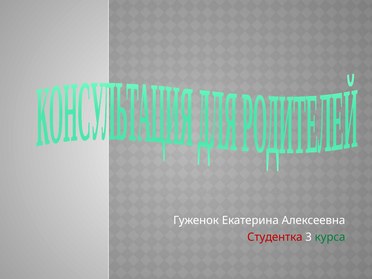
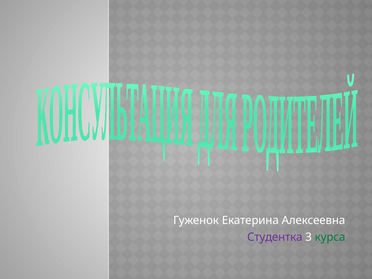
Студентка colour: red -> purple
